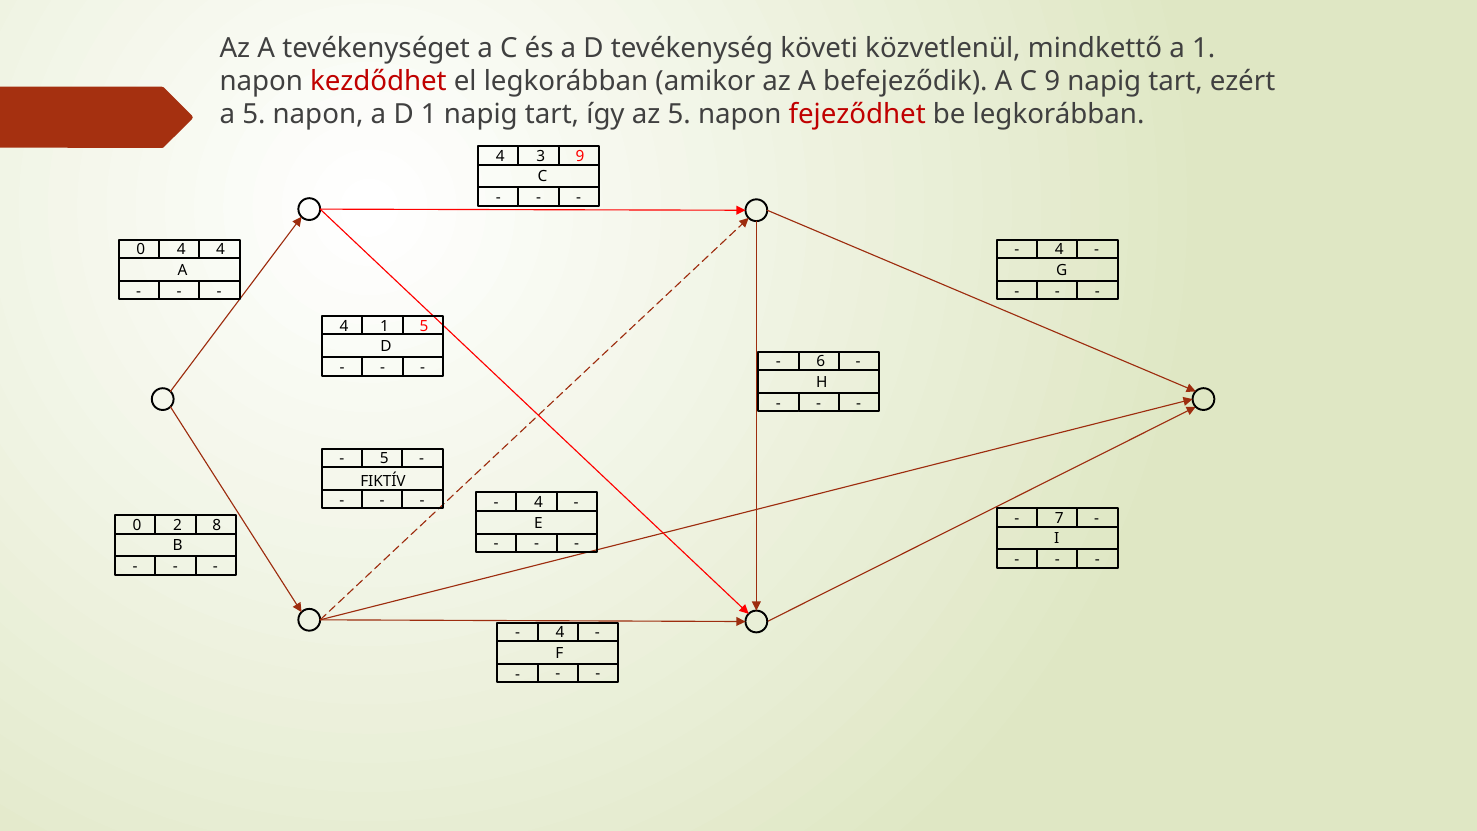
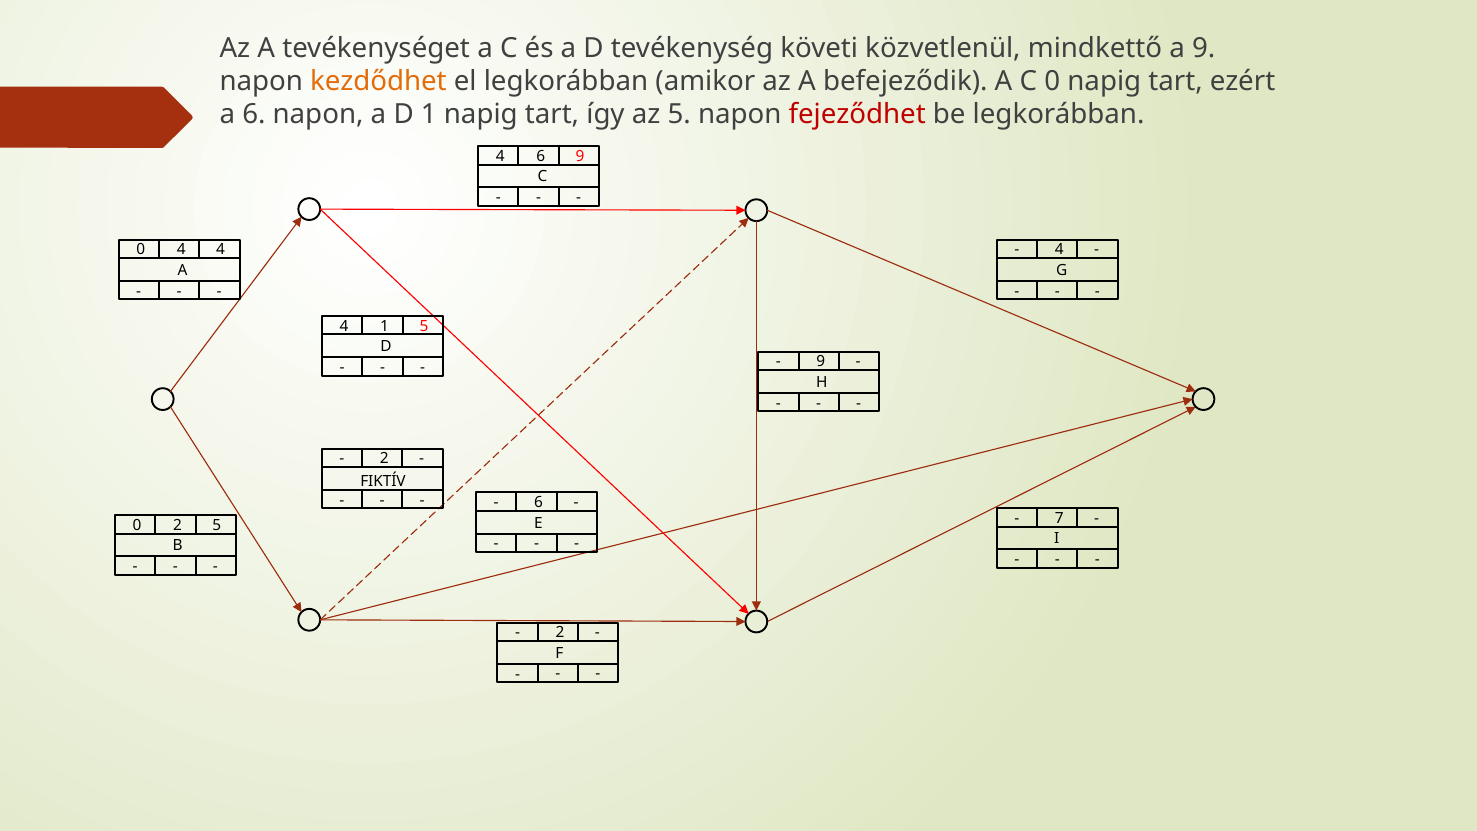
a 1: 1 -> 9
kezdődhet colour: red -> orange
C 9: 9 -> 0
a 5: 5 -> 6
4 3: 3 -> 6
6 at (821, 362): 6 -> 9
5 at (384, 459): 5 -> 2
4 at (539, 502): 4 -> 6
2 8: 8 -> 5
4 at (560, 632): 4 -> 2
